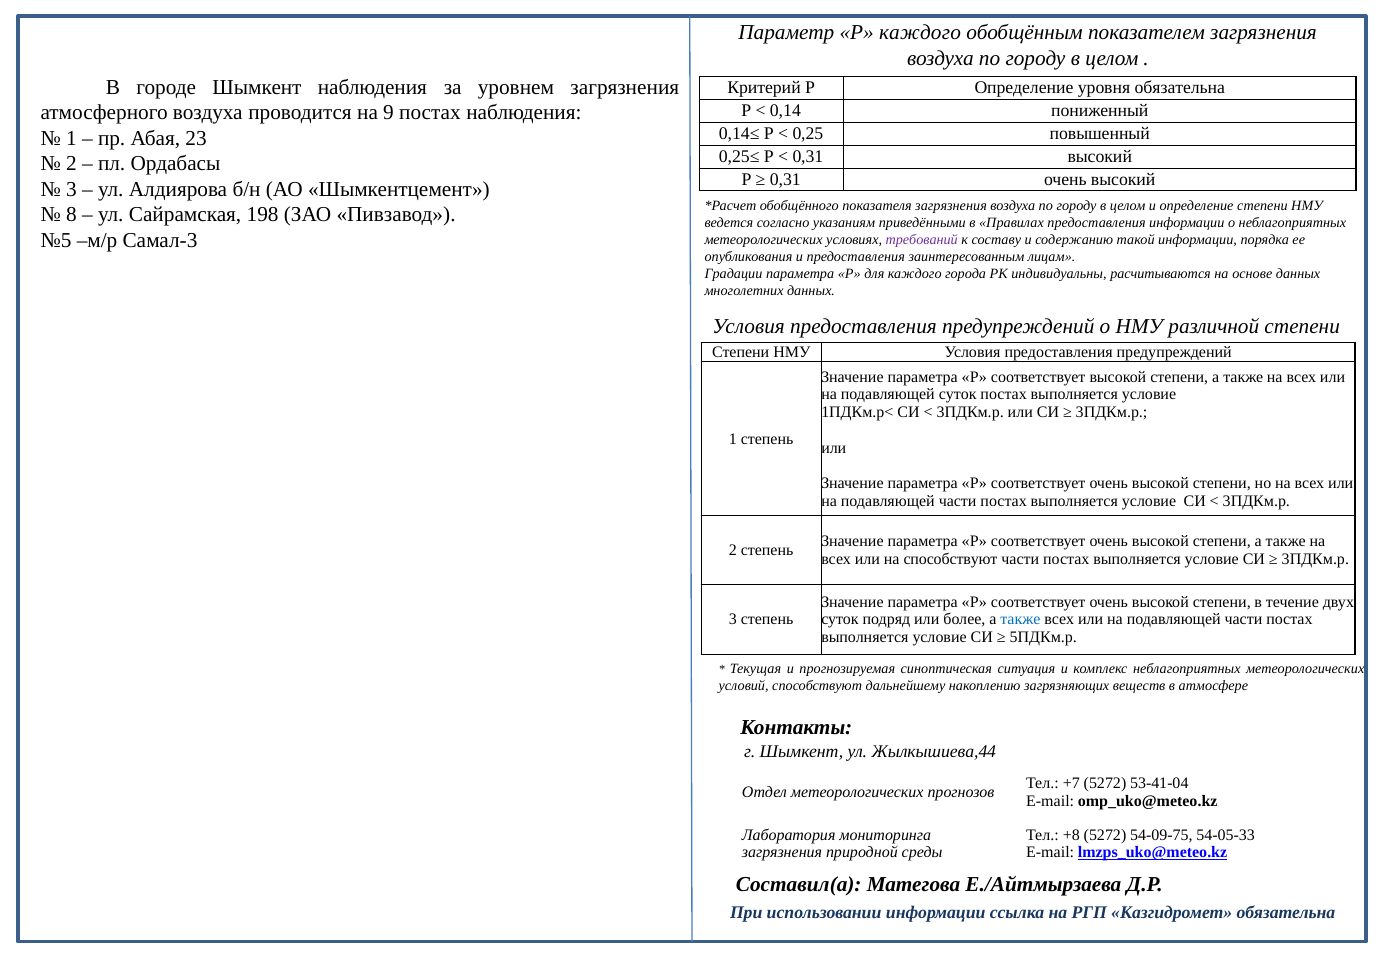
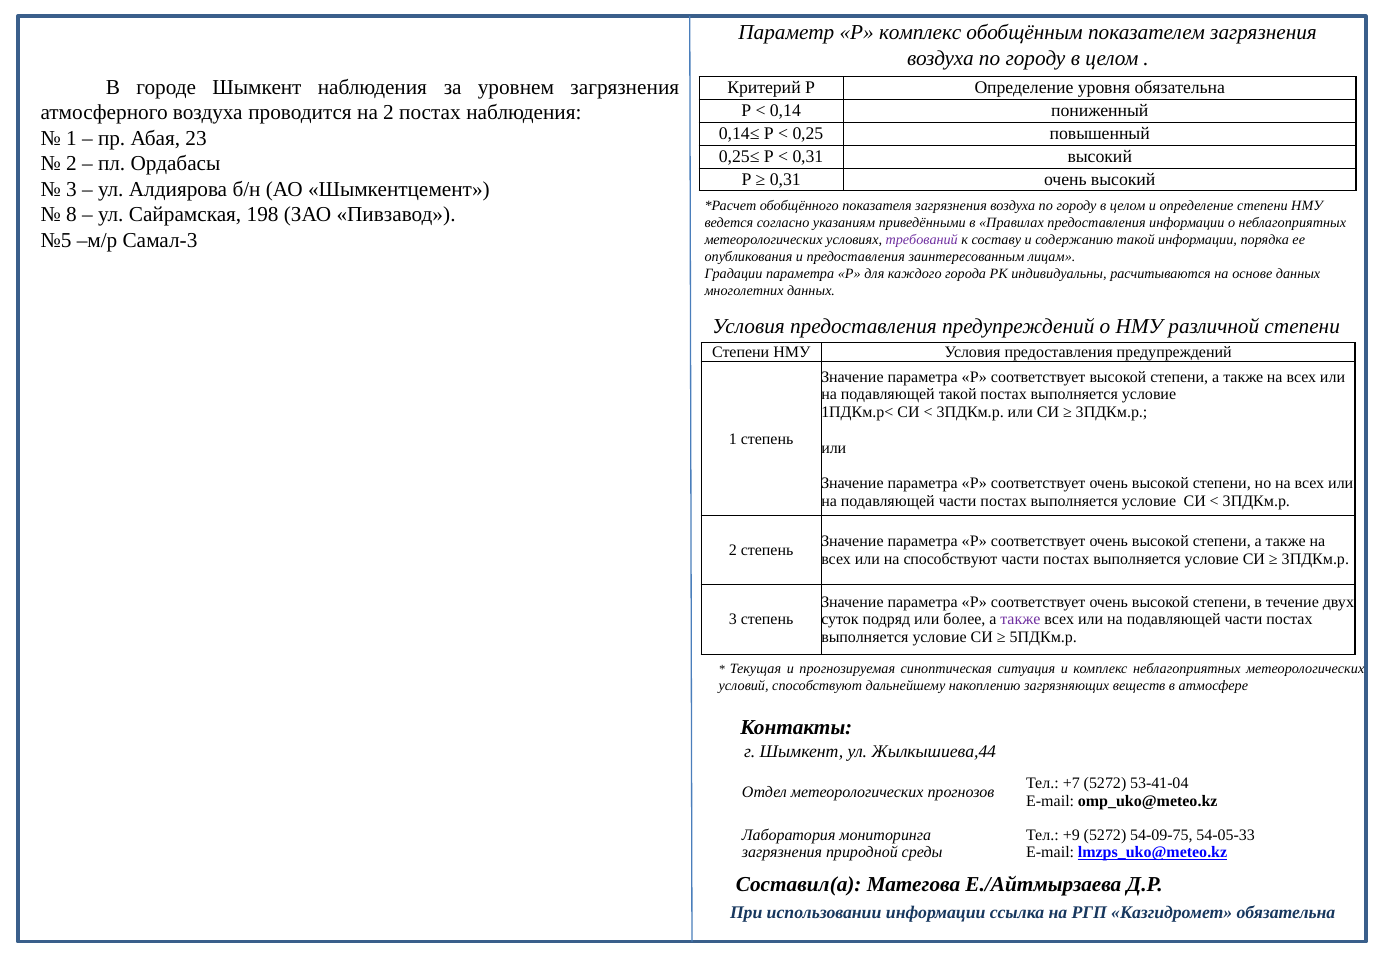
Р каждого: каждого -> комплекс
на 9: 9 -> 2
подавляющей суток: суток -> такой
также at (1020, 620) colour: blue -> purple
+8: +8 -> +9
